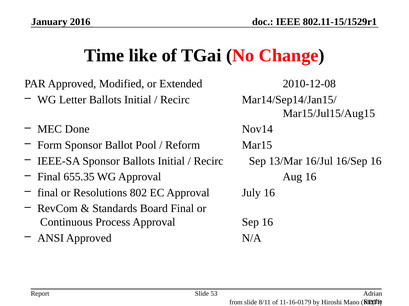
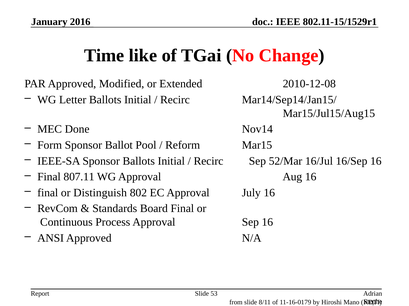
13/Mar: 13/Mar -> 52/Mar
655.35: 655.35 -> 807.11
Resolutions: Resolutions -> Distinguish
